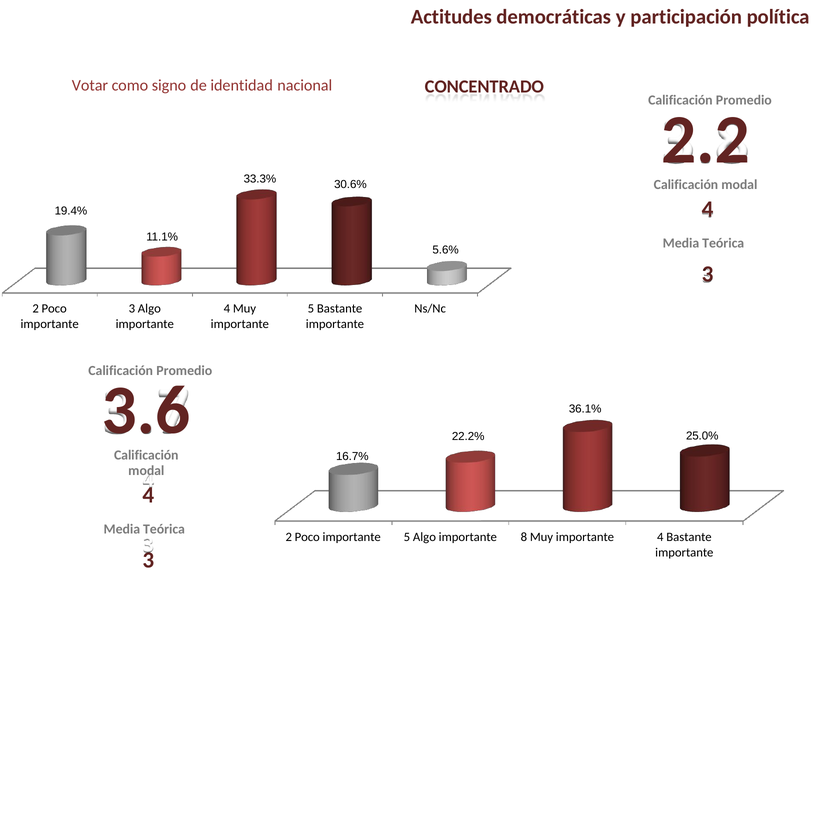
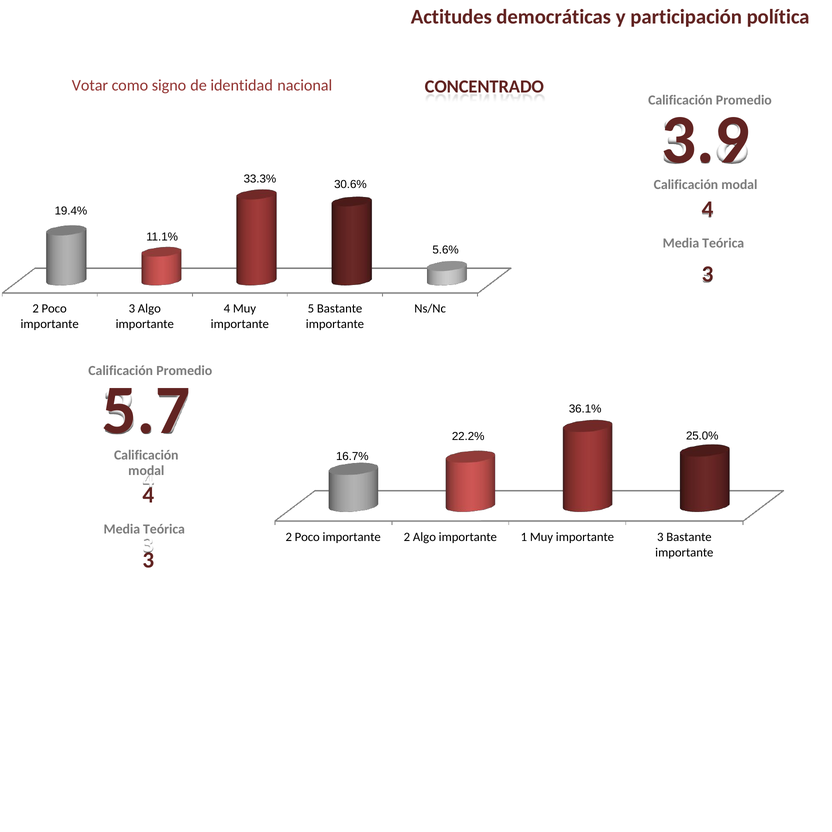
2.2: 2.2 -> 3.9
3.6: 3.6 -> 5.7
Poco importante 5: 5 -> 2
8: 8 -> 1
Muy importante 4: 4 -> 3
